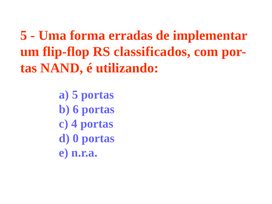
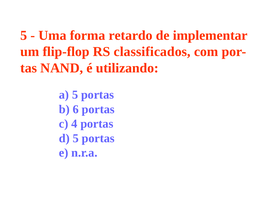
erradas: erradas -> retardo
d 0: 0 -> 5
